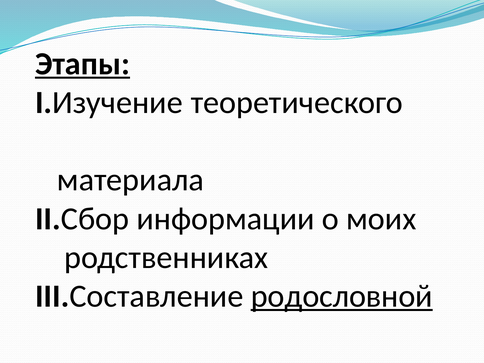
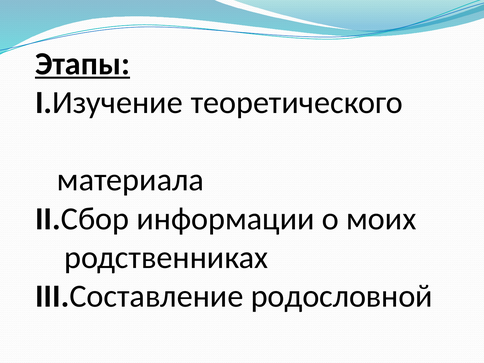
родословной underline: present -> none
